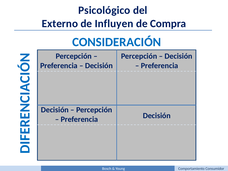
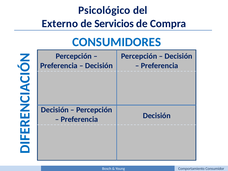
Influyen: Influyen -> Servicios
CONSIDERACIÓN: CONSIDERACIÓN -> CONSUMIDORES
